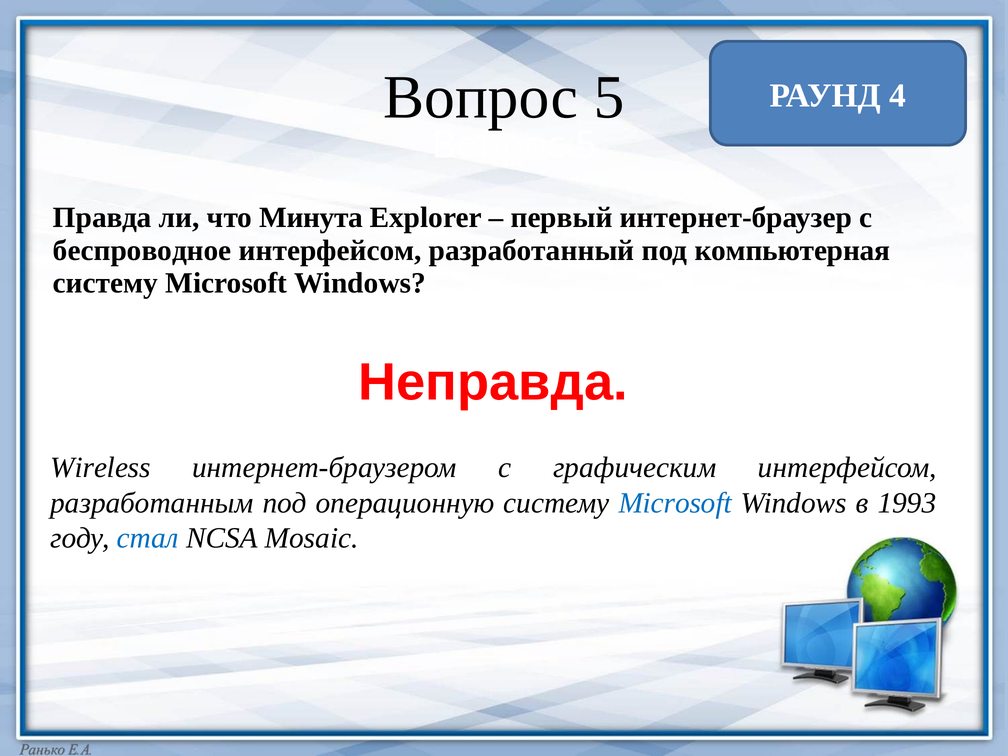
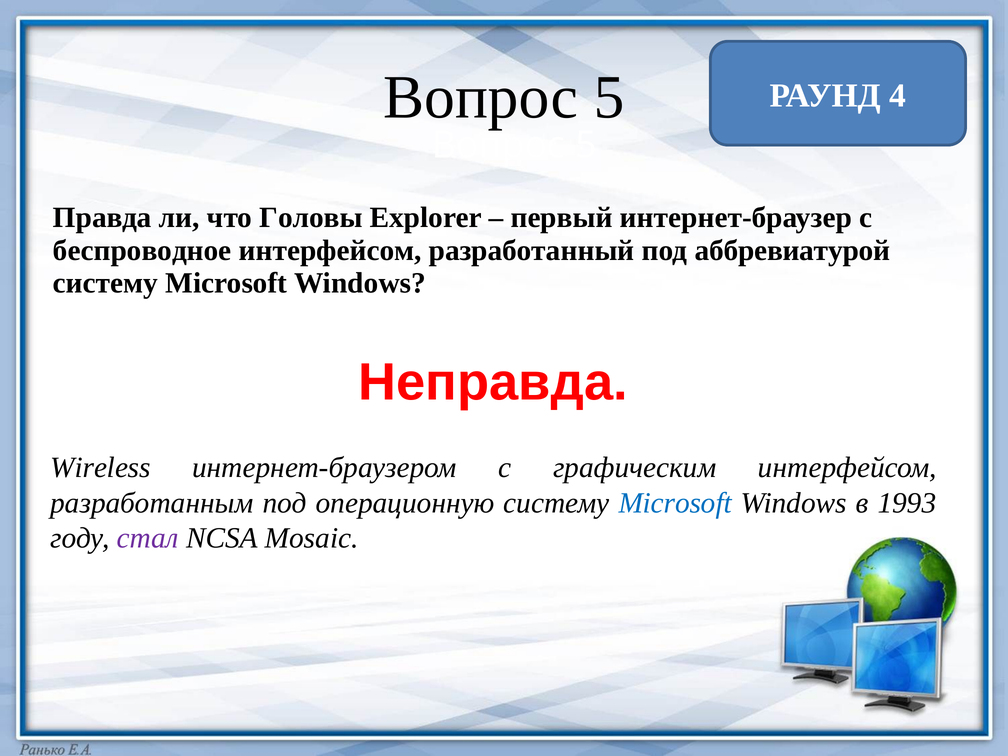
Минута: Минута -> Головы
компьютерная: компьютерная -> аббревиатурой
стал colour: blue -> purple
